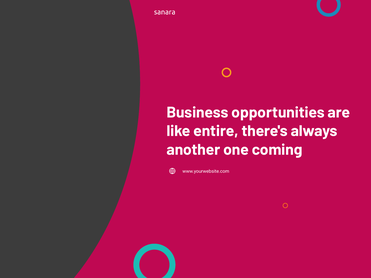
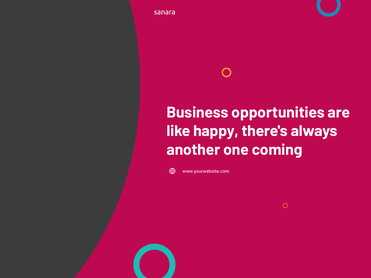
entire: entire -> happy
